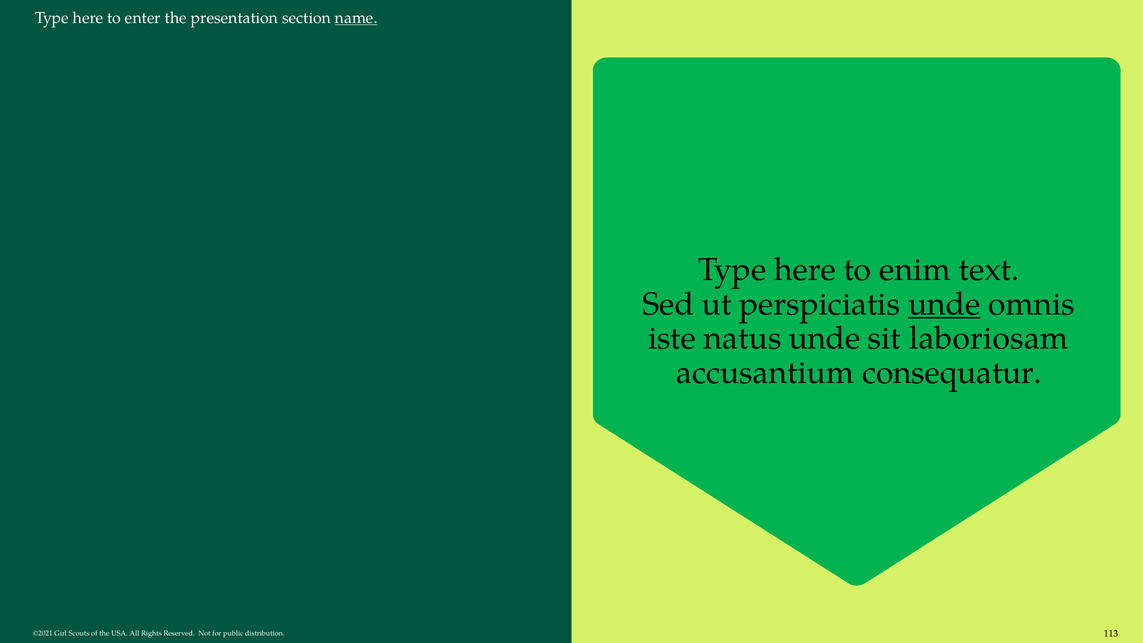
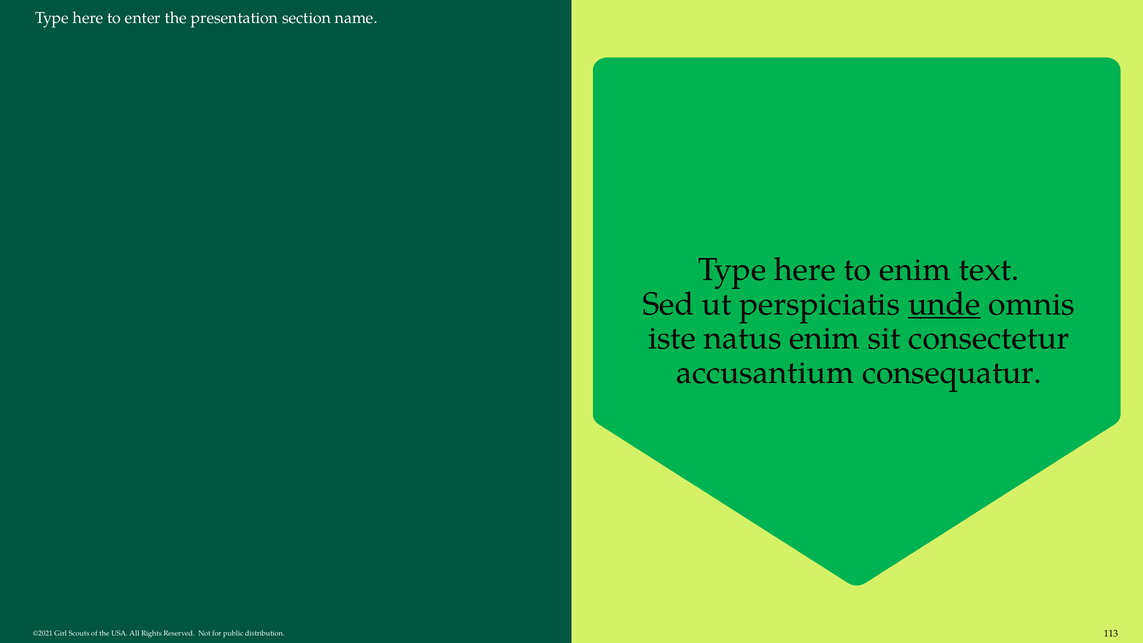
name underline: present -> none
natus unde: unde -> enim
laboriosam: laboriosam -> consectetur
